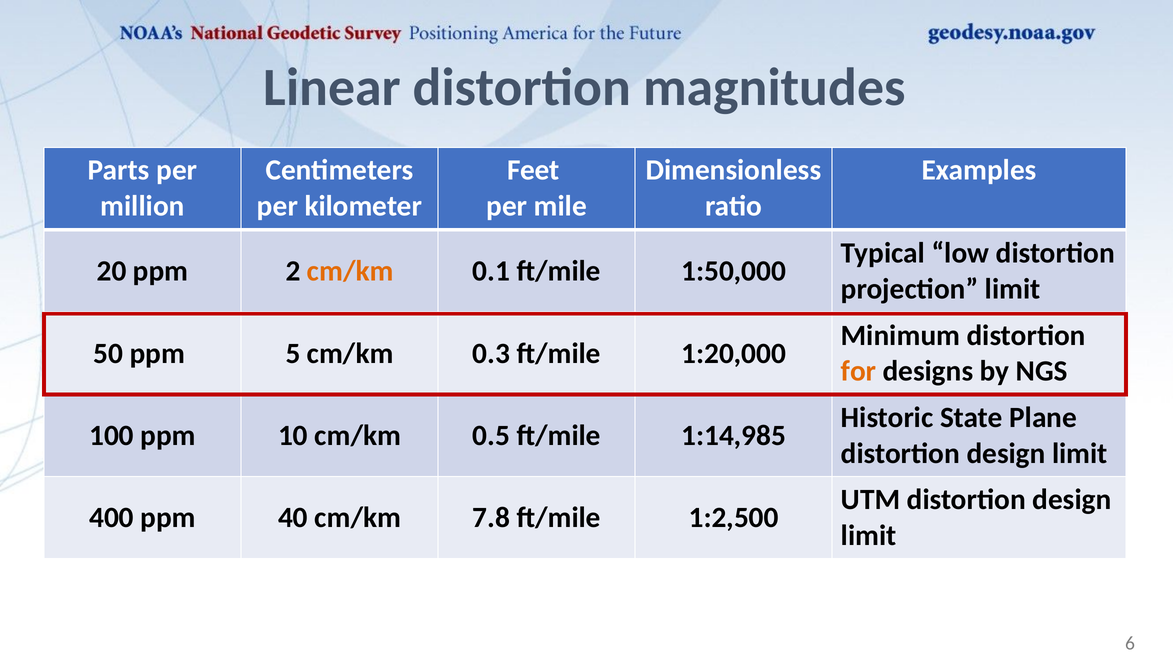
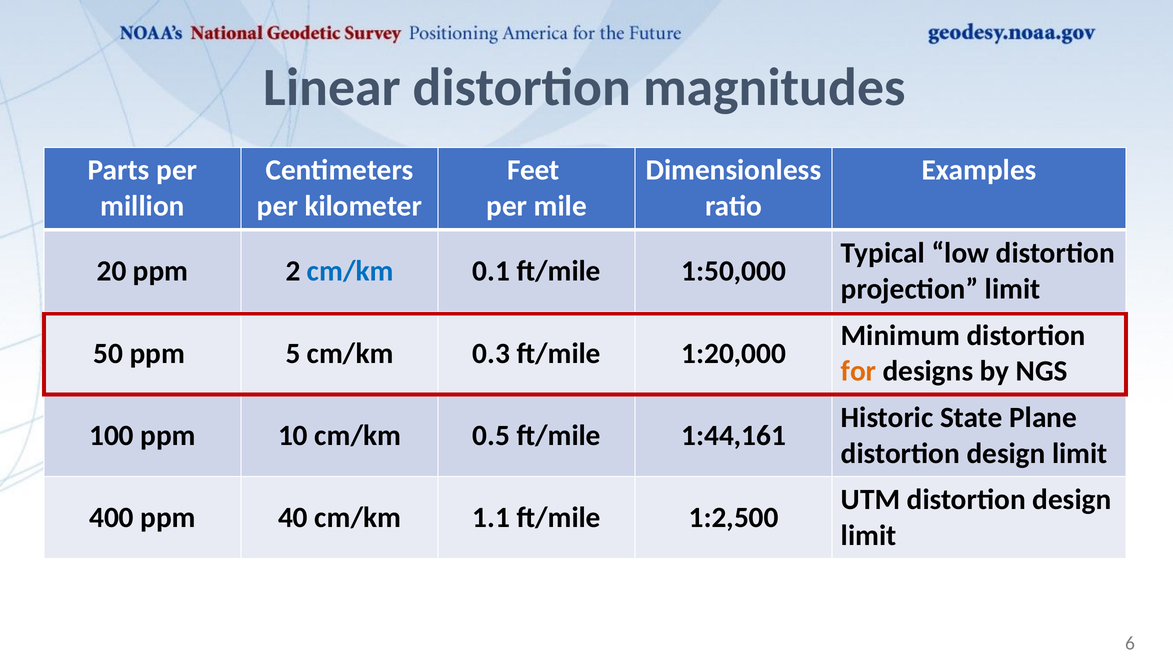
cm/km at (350, 271) colour: orange -> blue
1:14,985: 1:14,985 -> 1:44,161
7.8: 7.8 -> 1.1
